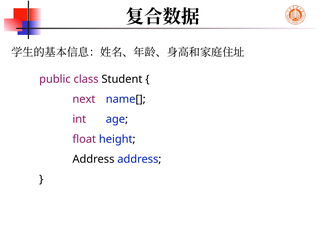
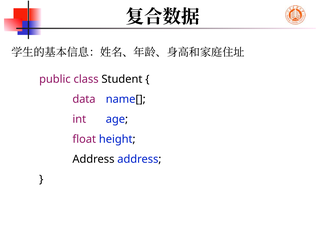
next: next -> data
